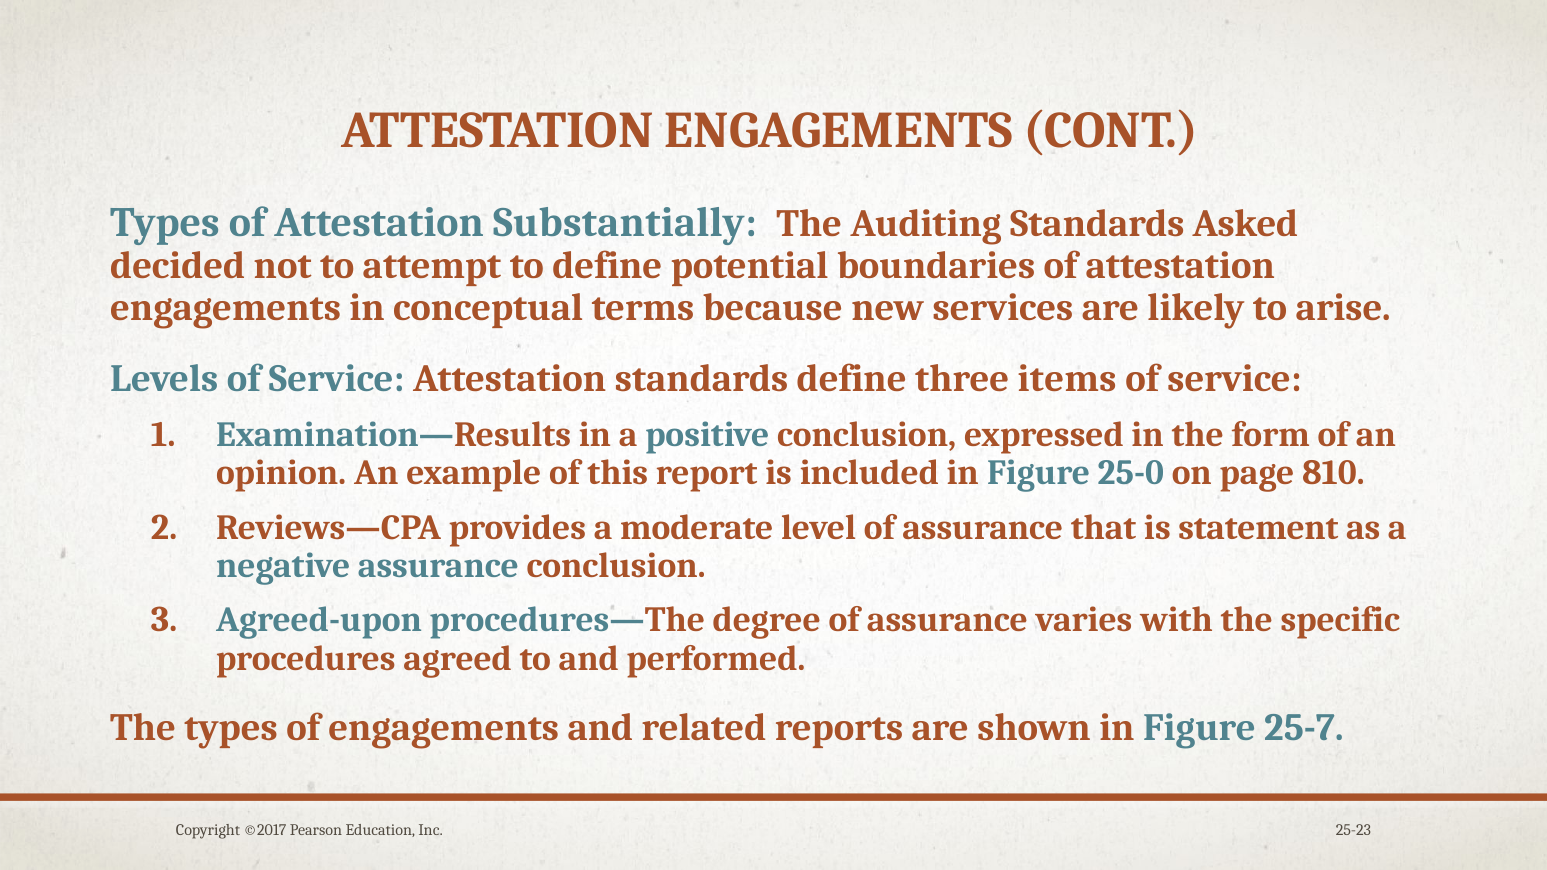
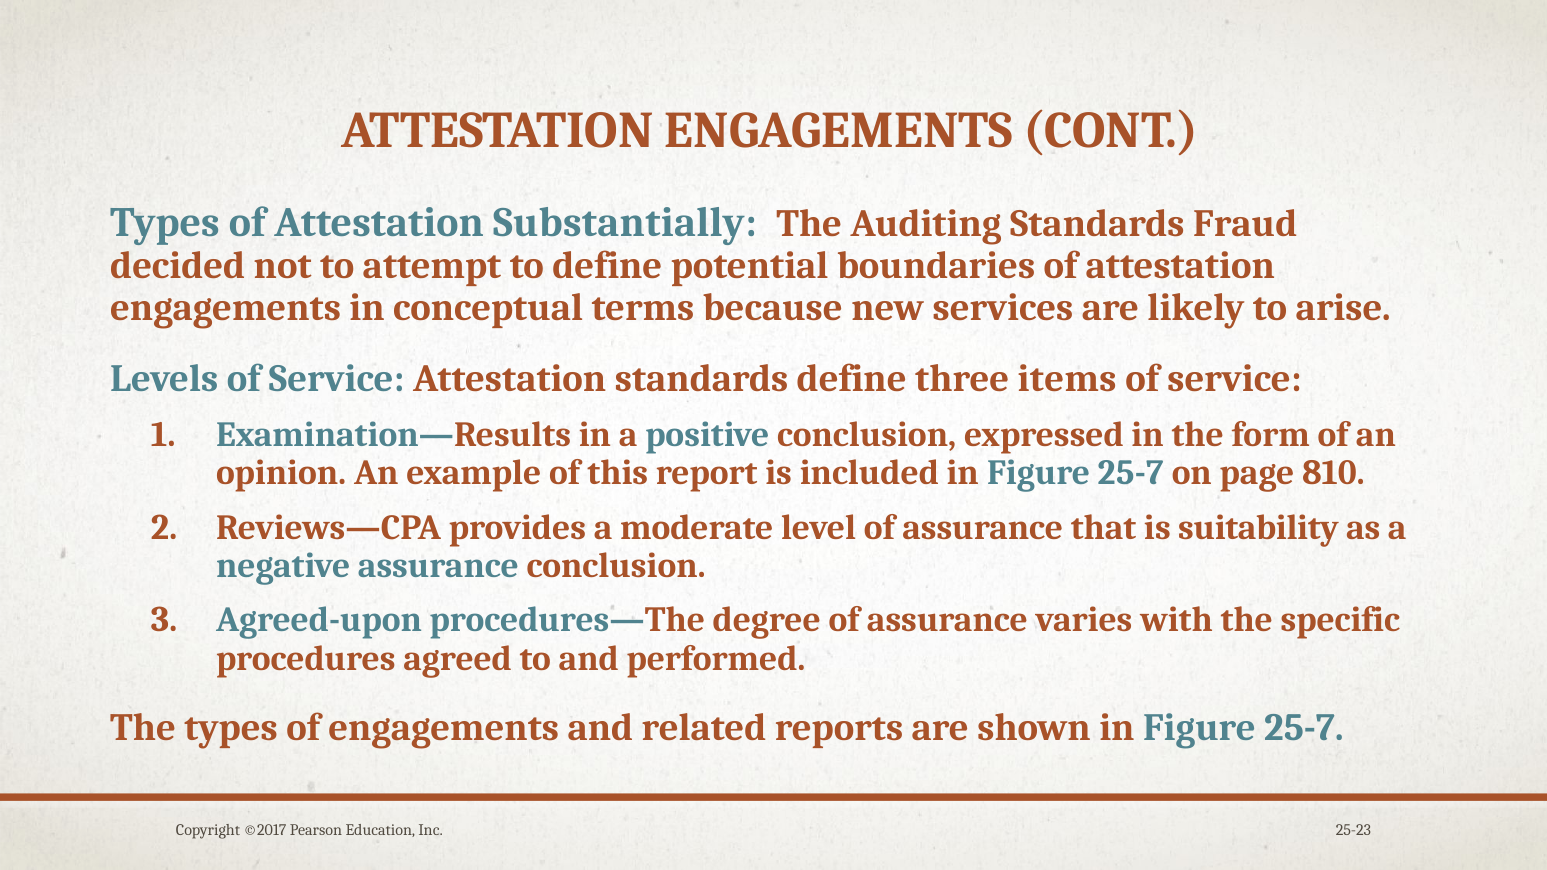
Asked: Asked -> Fraud
included in Figure 25-0: 25-0 -> 25-7
statement: statement -> suitability
